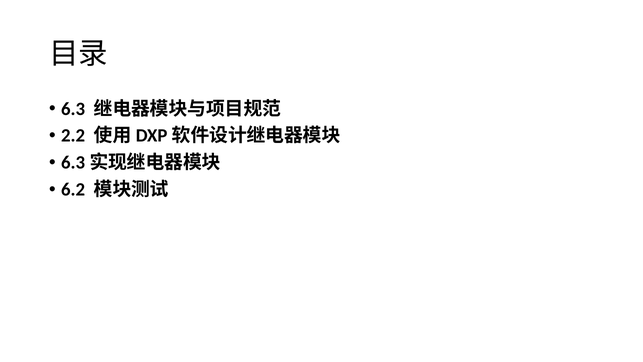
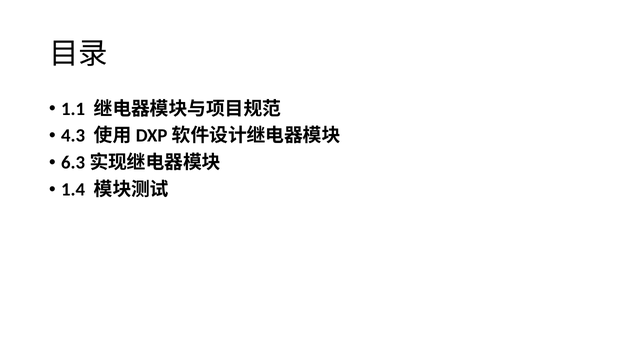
6.3: 6.3 -> 1.1
2.2: 2.2 -> 4.3
6.2: 6.2 -> 1.4
